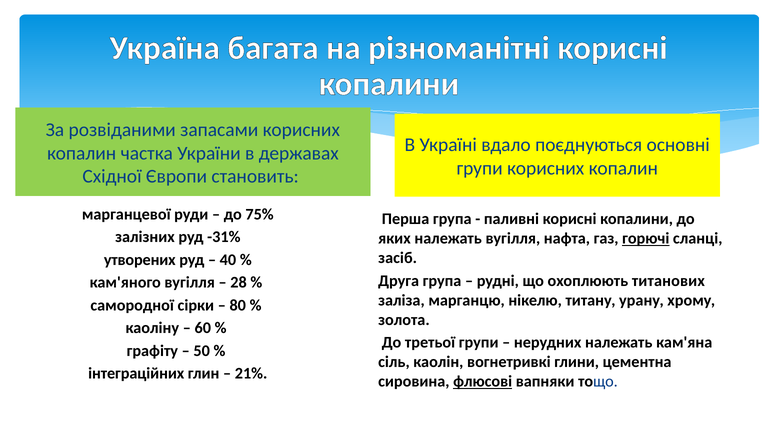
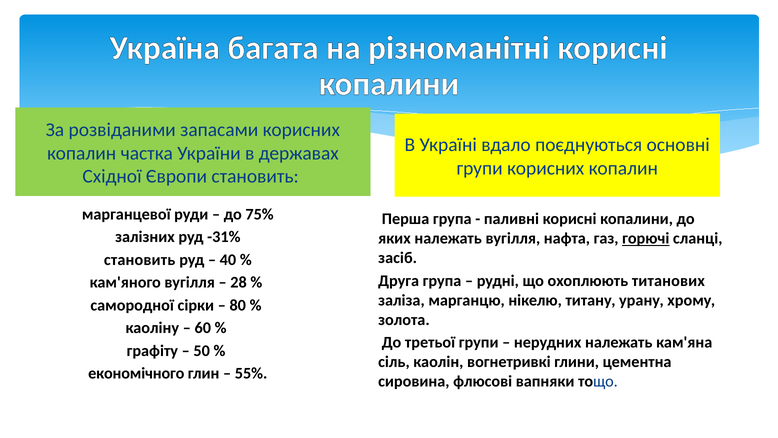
утворених at (140, 260): утворених -> становить
інтеграційних: інтеграційних -> економічного
21%: 21% -> 55%
флюсові underline: present -> none
